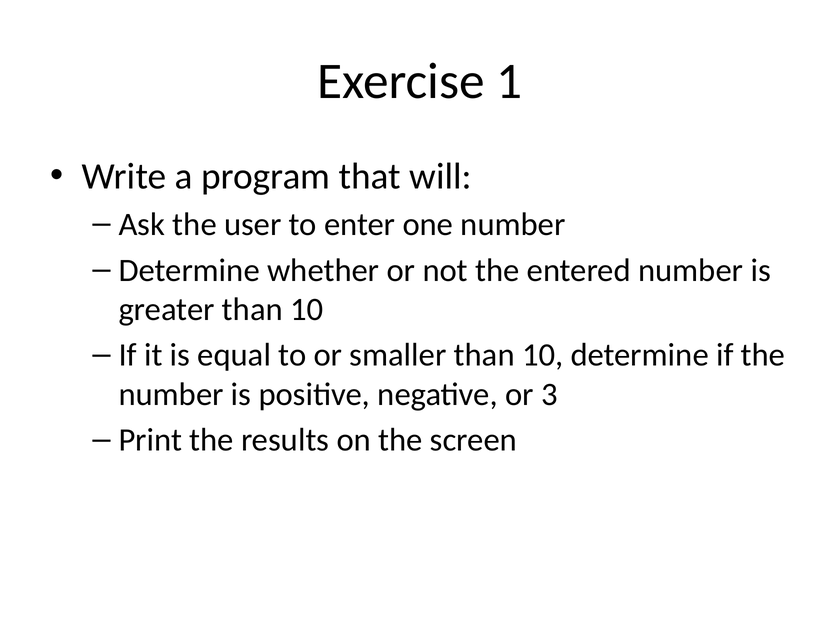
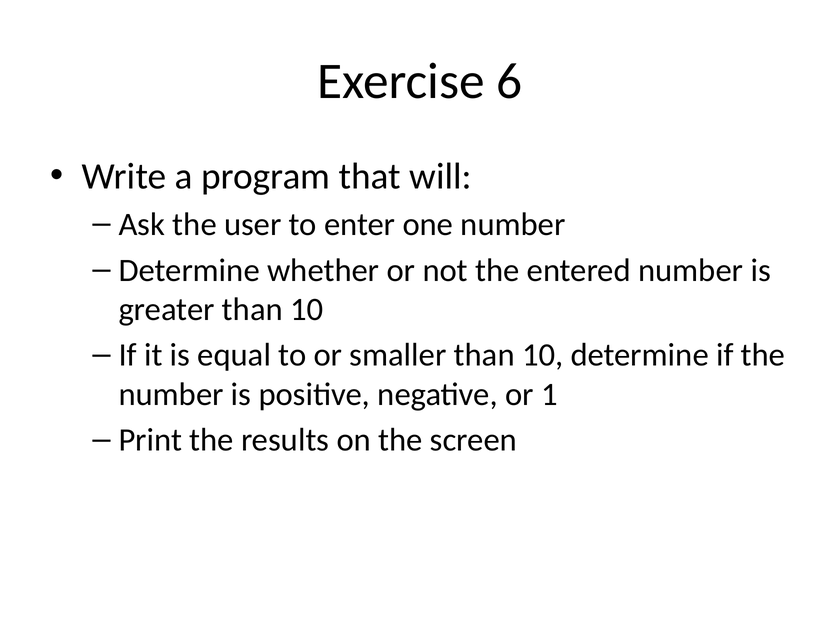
1: 1 -> 6
3: 3 -> 1
